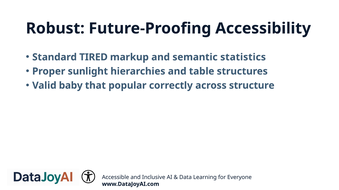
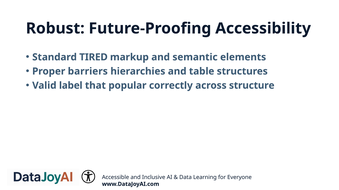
statistics: statistics -> elements
sunlight: sunlight -> barriers
baby: baby -> label
